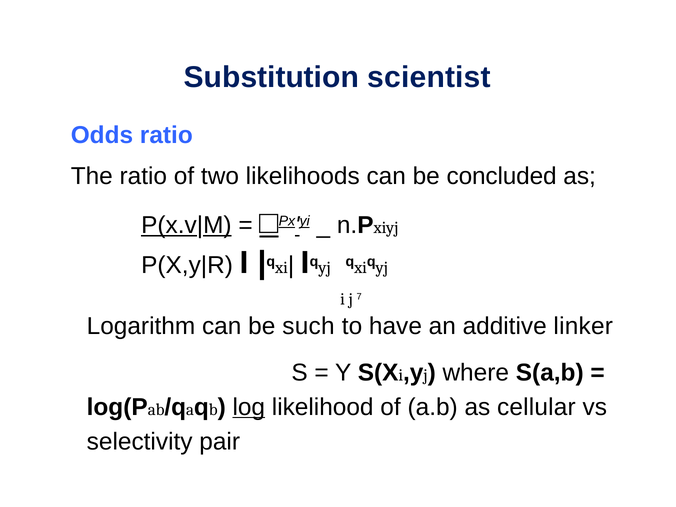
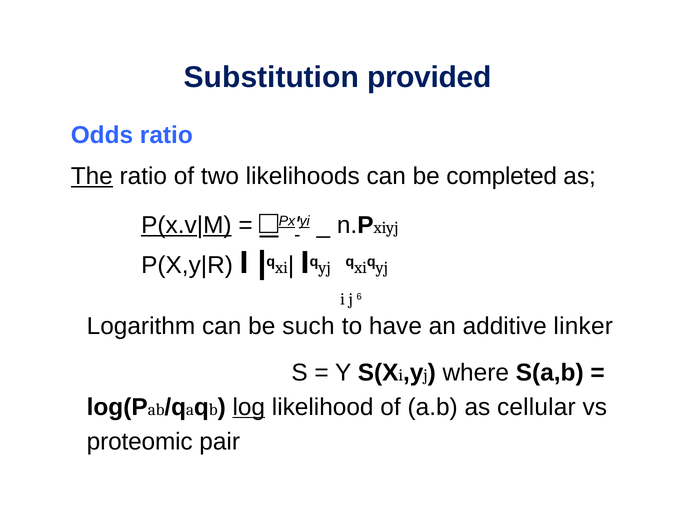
scientist: scientist -> provided
The underline: none -> present
concluded: concluded -> completed
7: 7 -> 6
selectivity: selectivity -> proteomic
